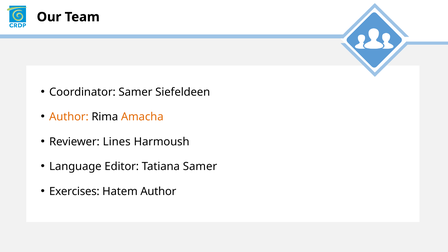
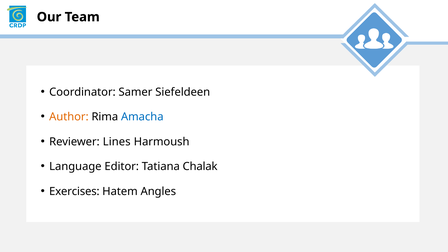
Amacha colour: orange -> blue
Tatiana Samer: Samer -> Chalak
Hatem Author: Author -> Angles
